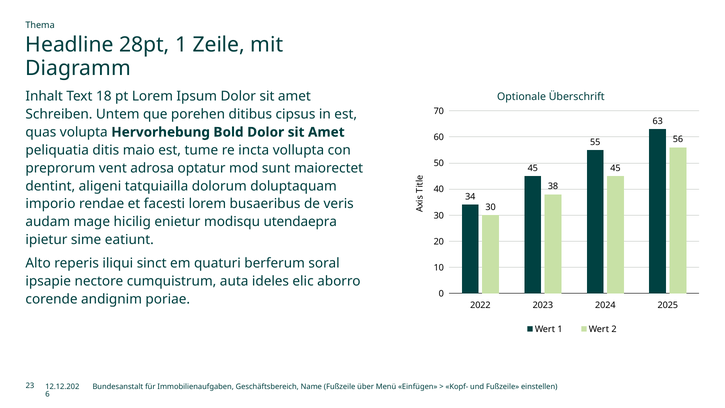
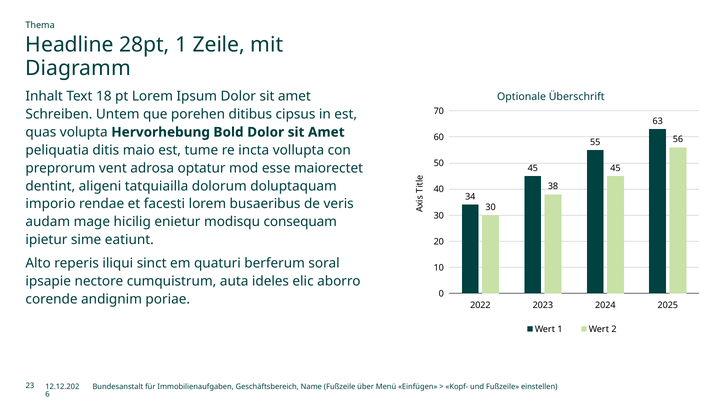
sunt: sunt -> esse
utendaepra: utendaepra -> consequam
